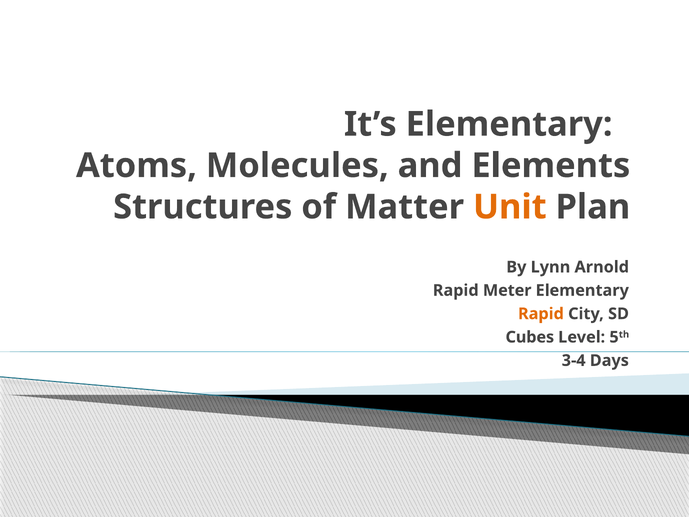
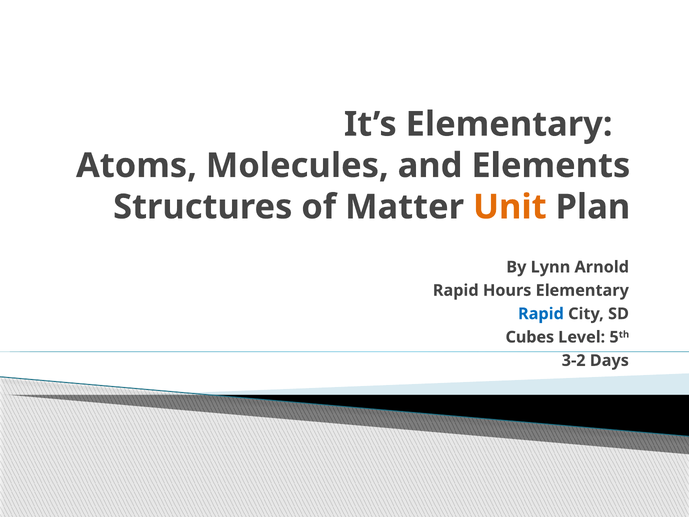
Meter: Meter -> Hours
Rapid at (541, 314) colour: orange -> blue
3-4: 3-4 -> 3-2
